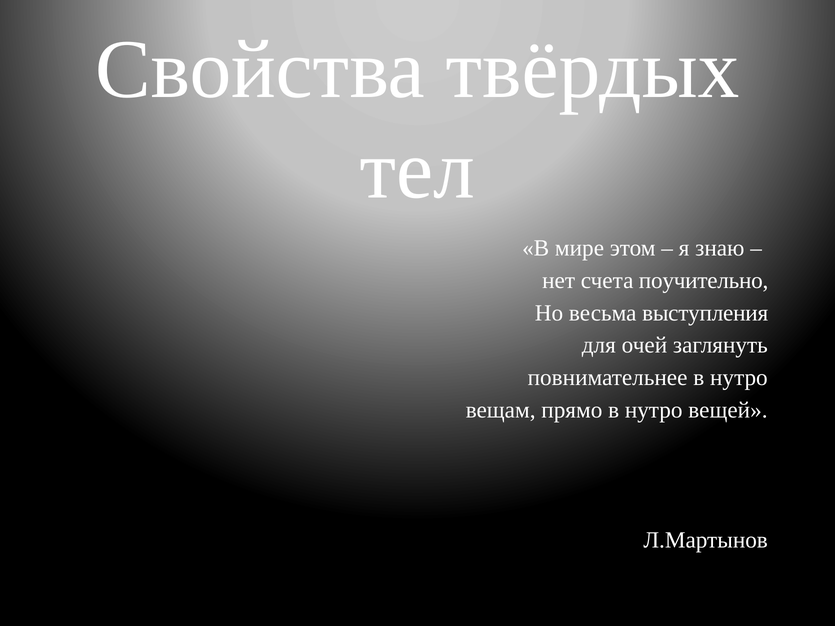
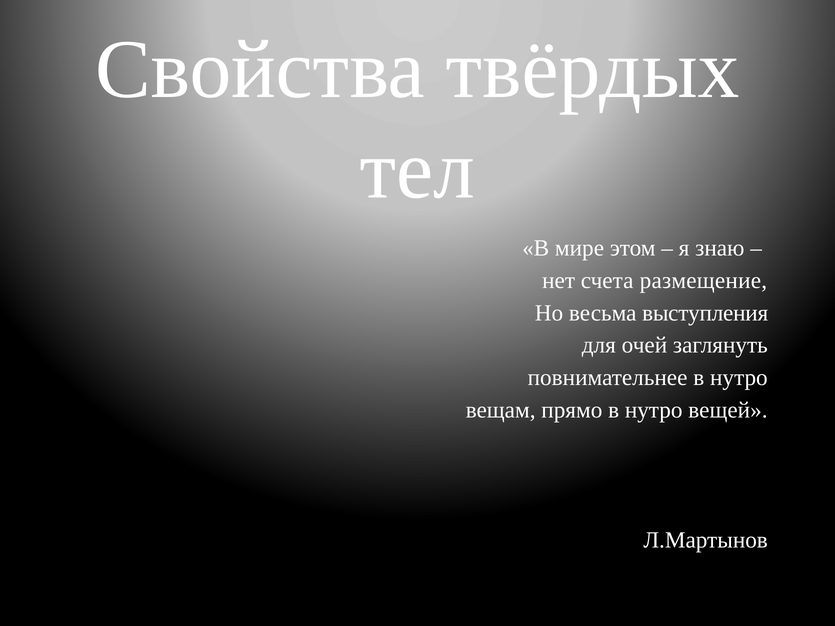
поучительно: поучительно -> размещение
